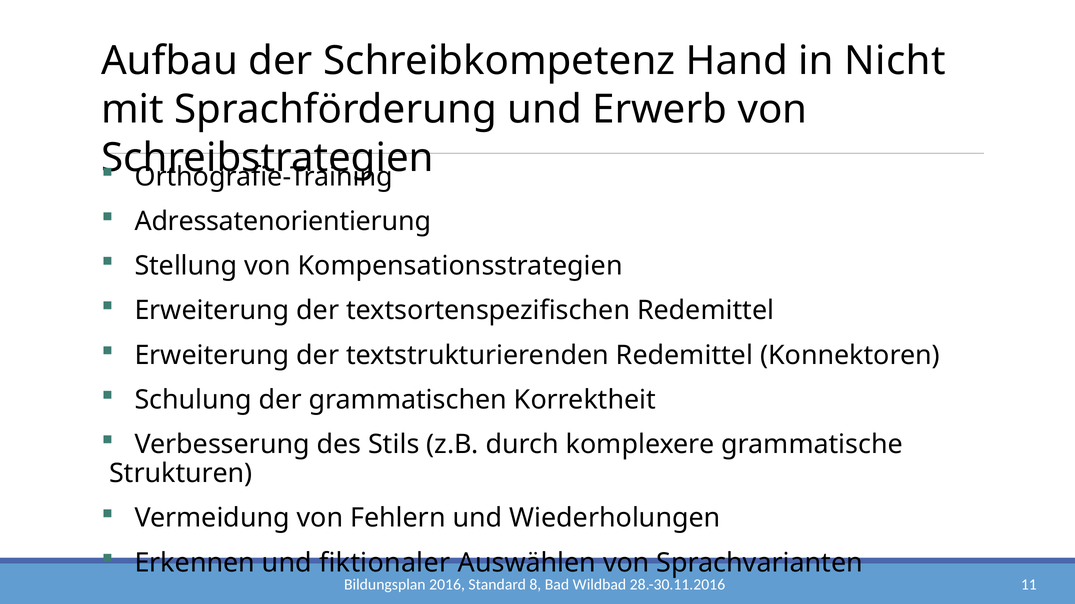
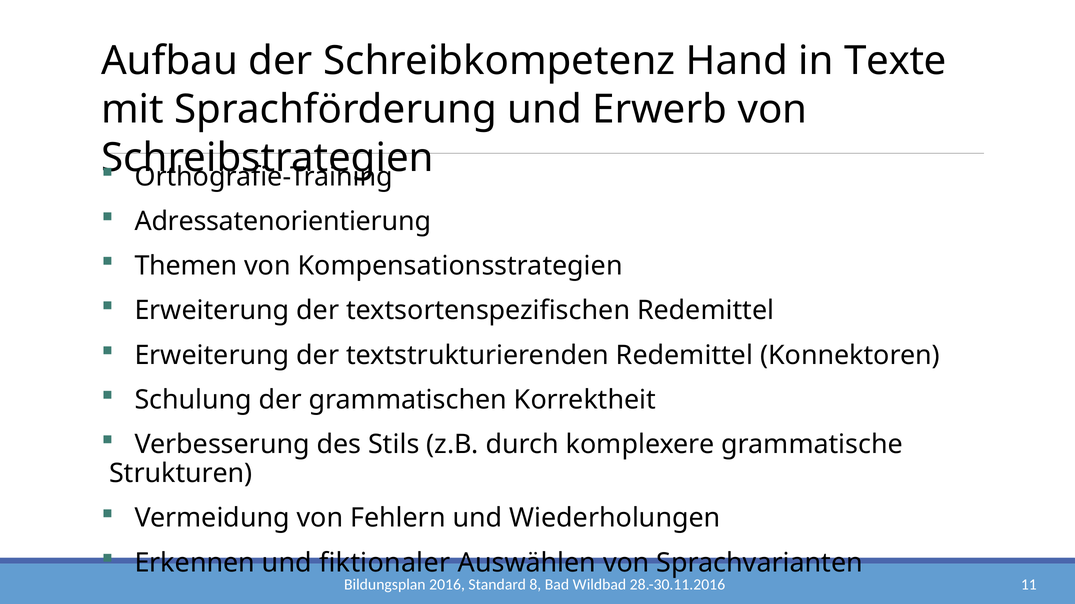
Nicht: Nicht -> Texte
Stellung: Stellung -> Themen
